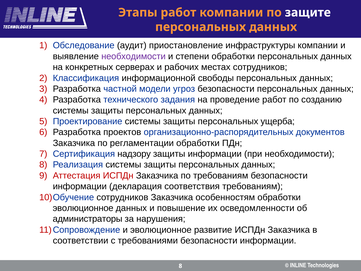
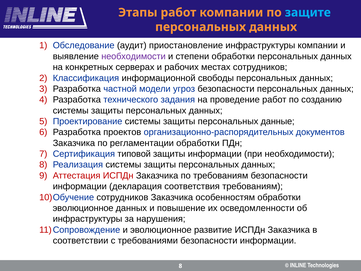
защите colour: white -> light blue
ущерба: ущерба -> данные
надзору: надзору -> типовой
администраторы at (88, 219): администраторы -> инфраструктуры
